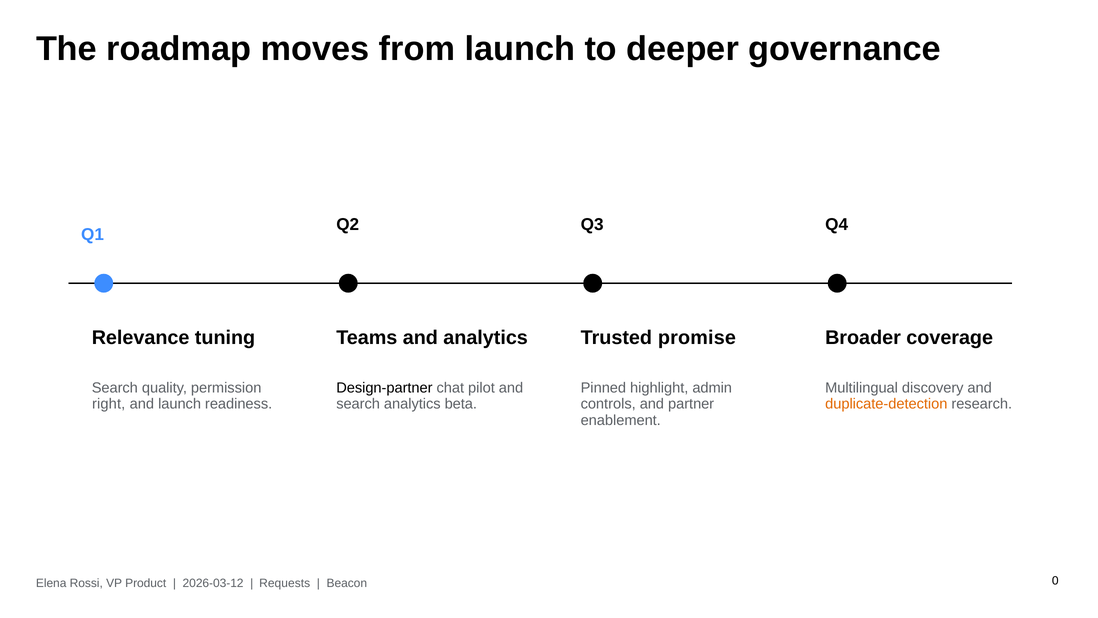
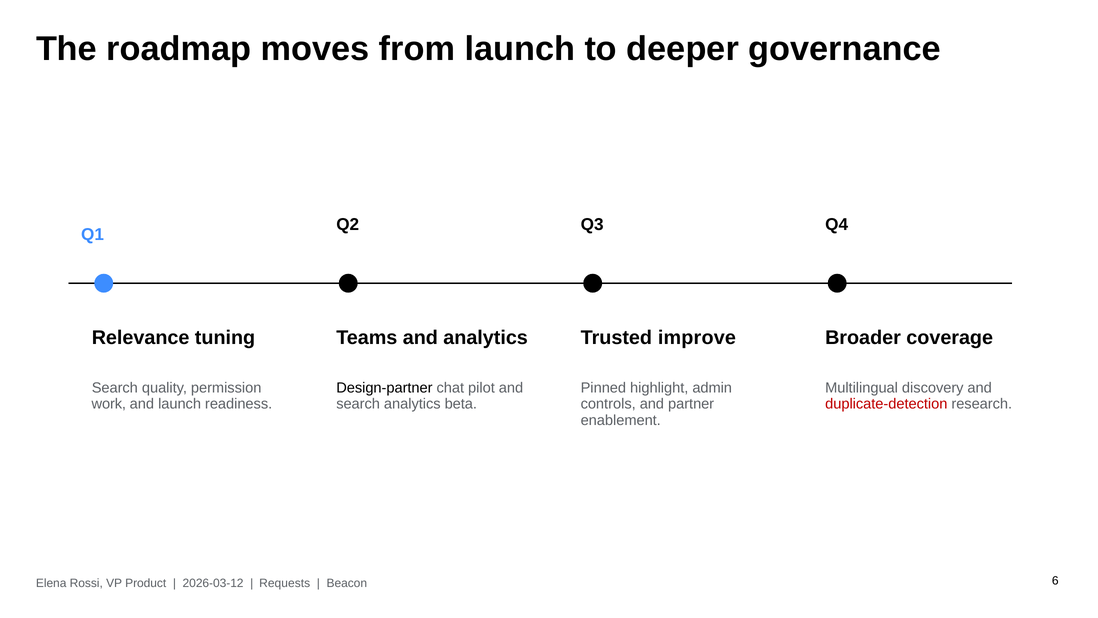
promise: promise -> improve
right: right -> work
duplicate-detection colour: orange -> red
0: 0 -> 6
